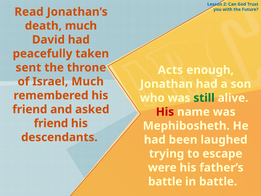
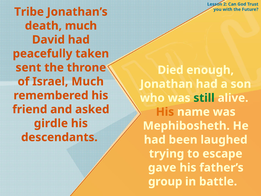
Read: Read -> Tribe
Acts: Acts -> Died
His at (165, 112) colour: red -> orange
friend at (51, 123): friend -> girdle
were: were -> gave
battle at (165, 181): battle -> group
